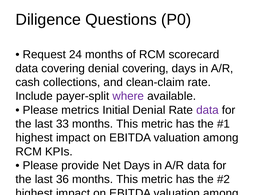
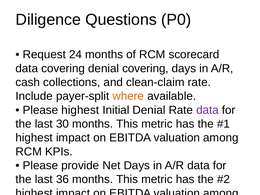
where colour: purple -> orange
Please metrics: metrics -> highest
33: 33 -> 30
